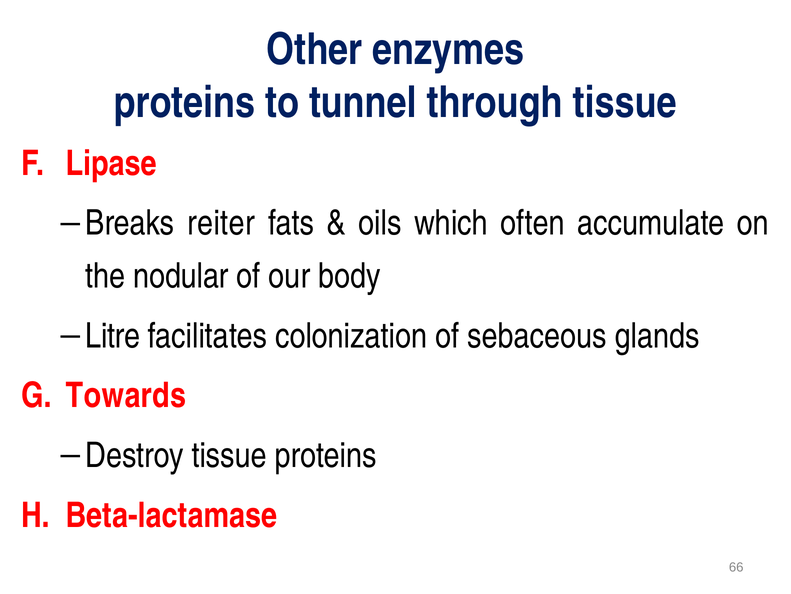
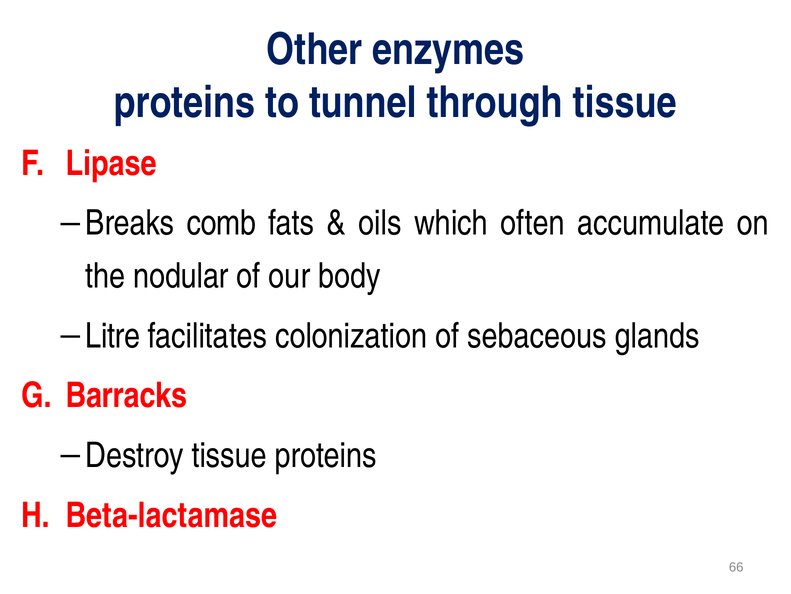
reiter: reiter -> comb
Towards: Towards -> Barracks
